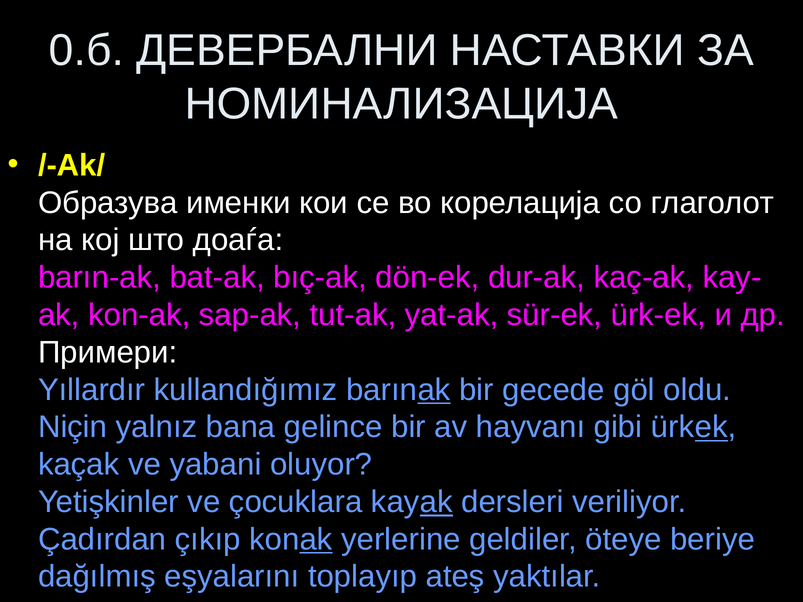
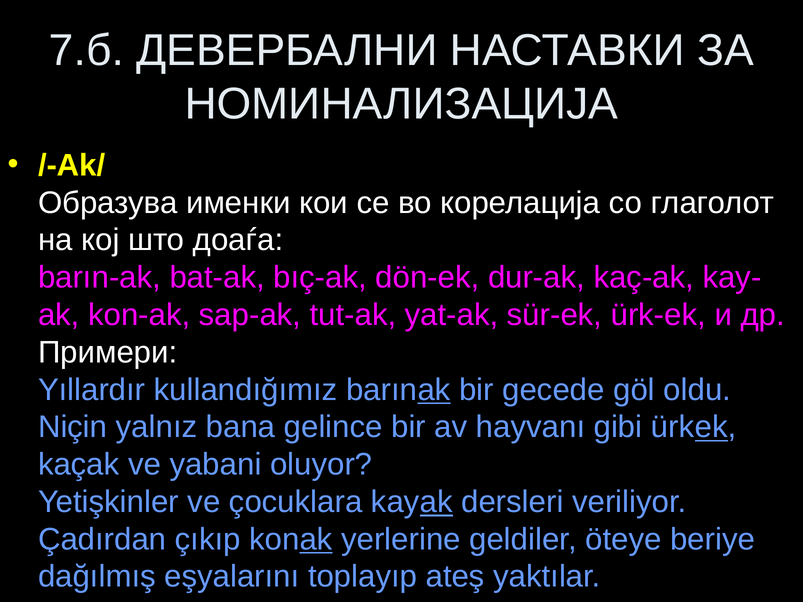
0.б: 0.б -> 7.б
